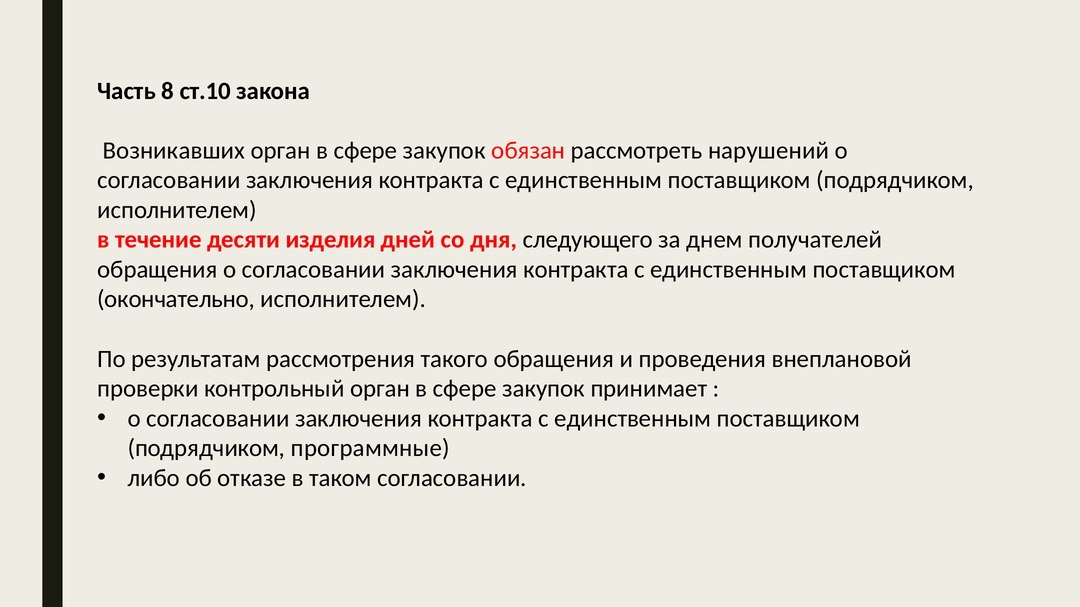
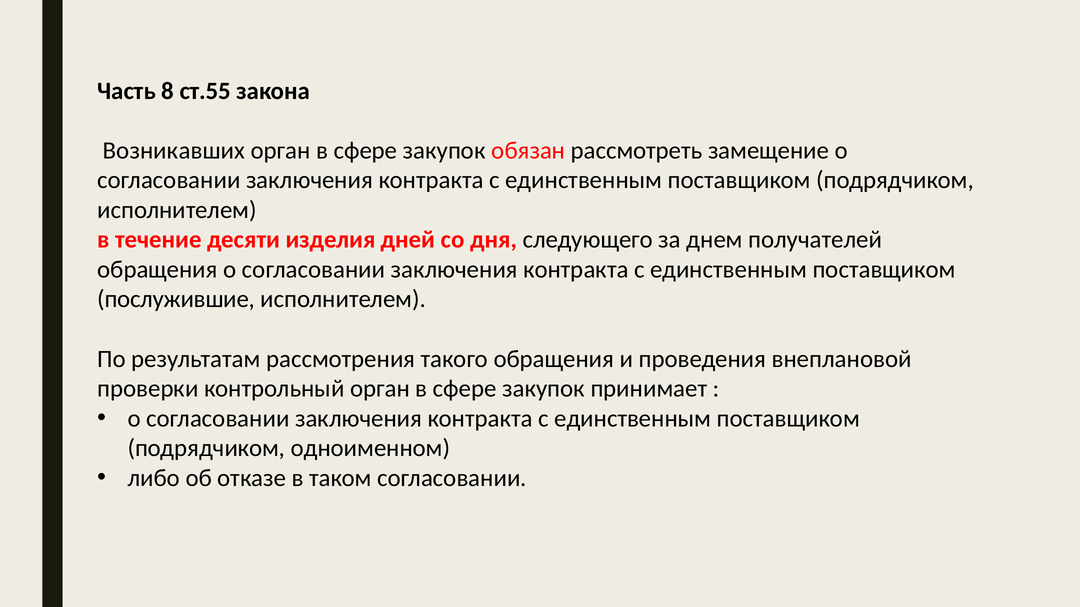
ст.10: ст.10 -> ст.55
нарушений: нарушений -> замещение
окончательно: окончательно -> послужившие
программные: программные -> одноименном
